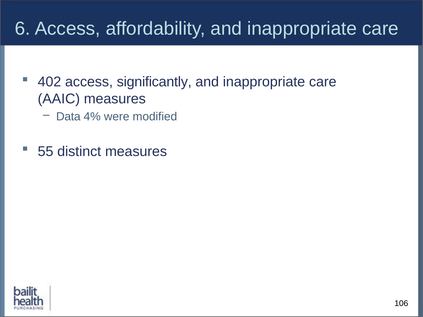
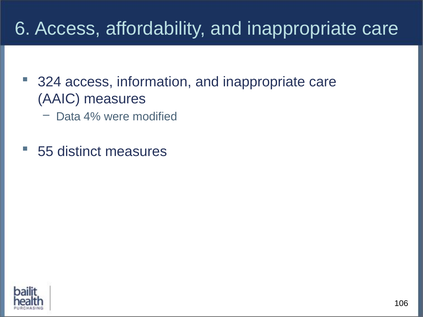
402: 402 -> 324
significantly: significantly -> information
